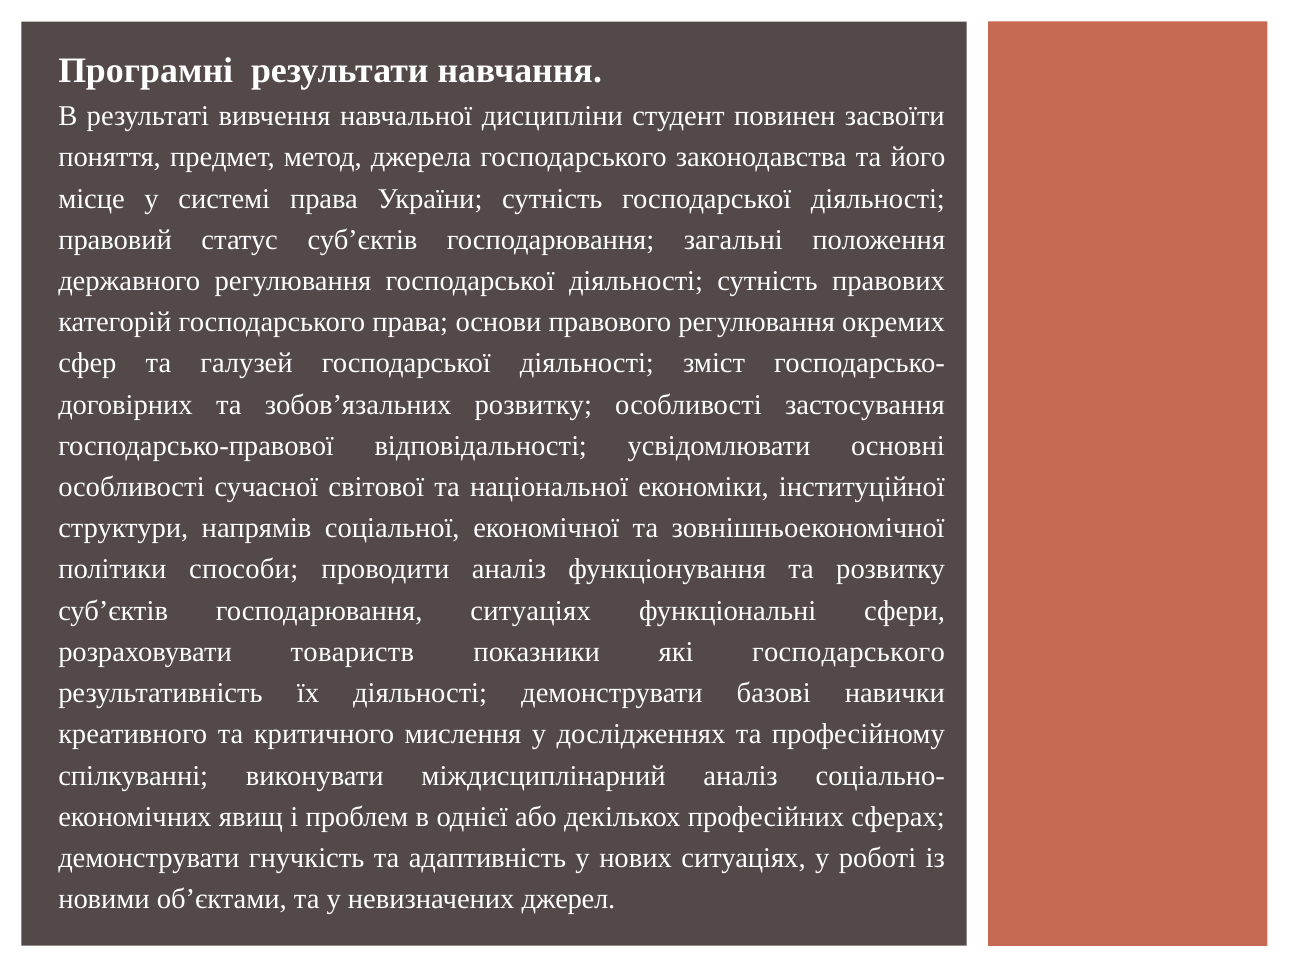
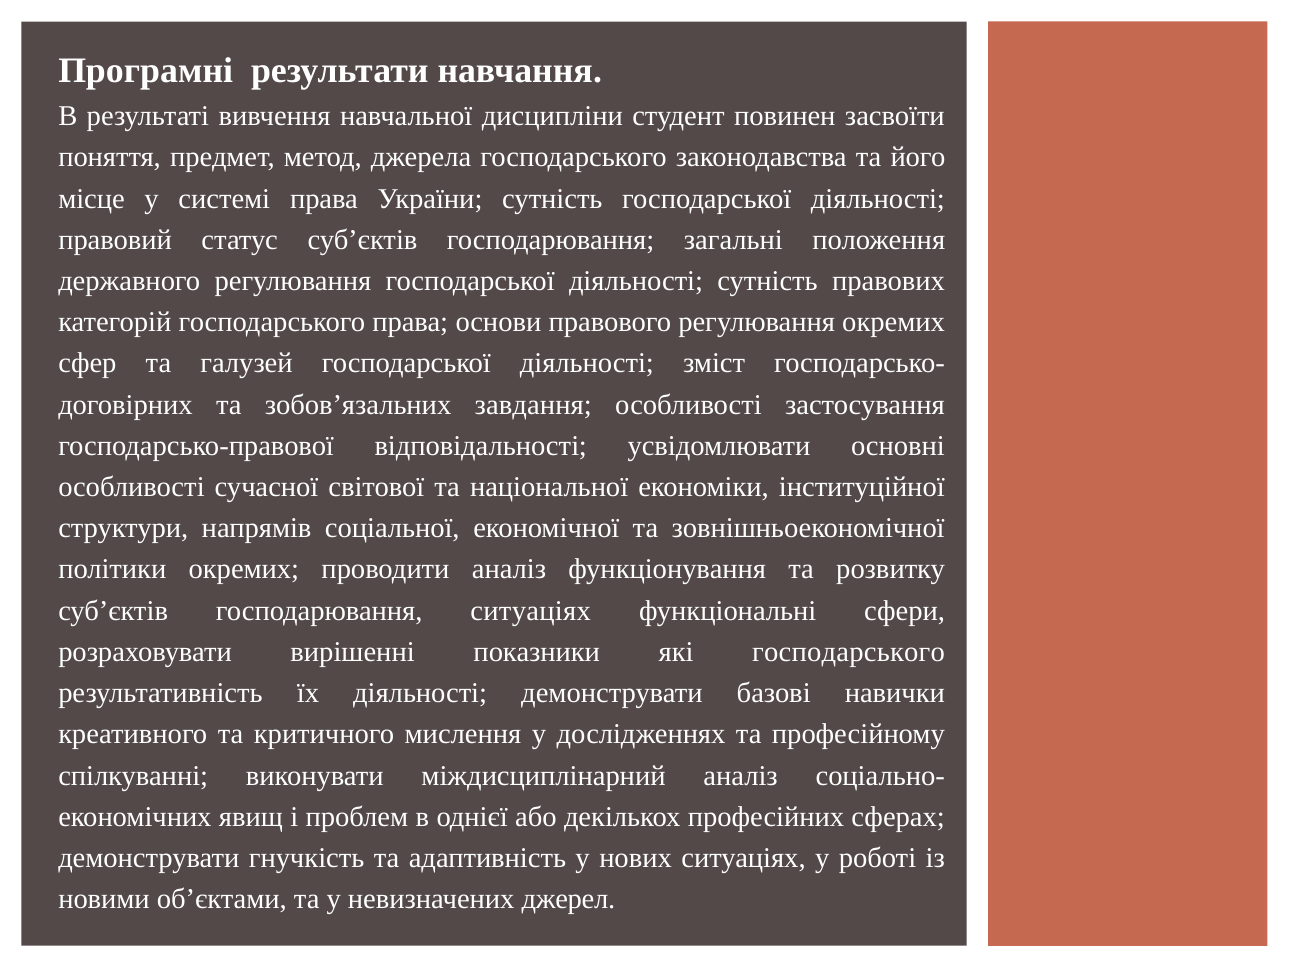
зобов’язальних розвитку: розвитку -> завдання
політики способи: способи -> окремих
товариств: товариств -> вирішенні
